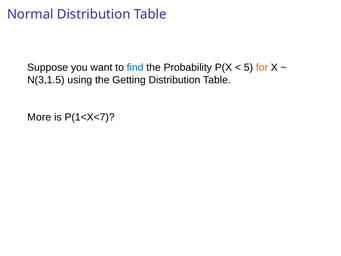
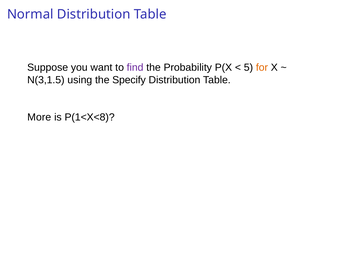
find colour: blue -> purple
Getting: Getting -> Specify
P(1<X<7: P(1<X<7 -> P(1<X<8
